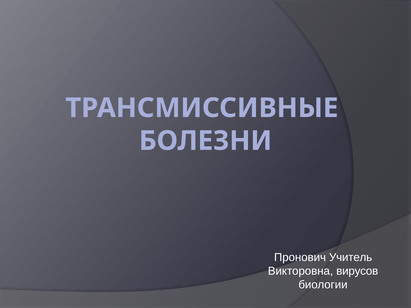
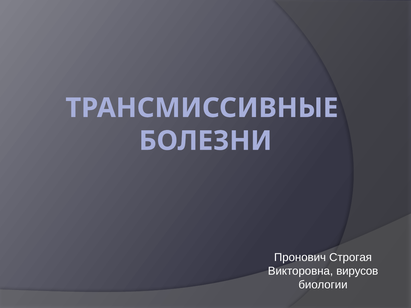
Учитель: Учитель -> Строгая
